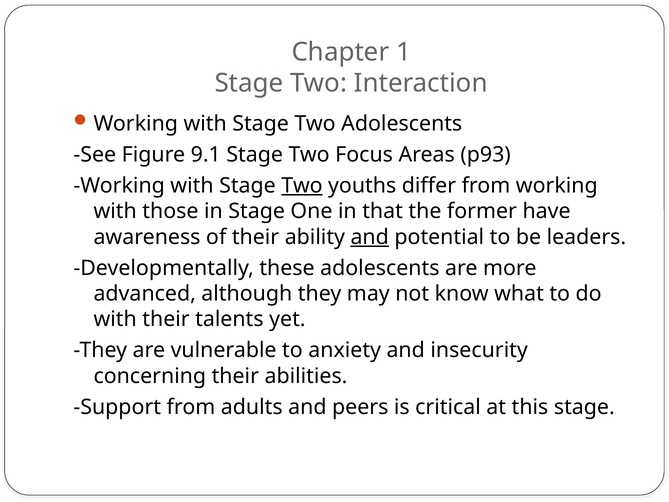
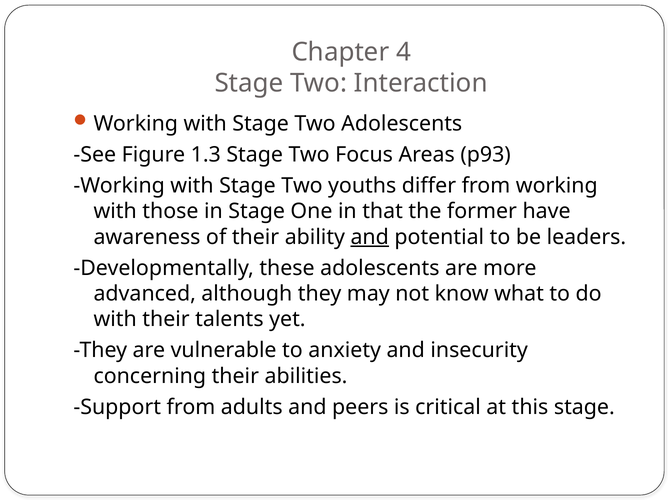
1: 1 -> 4
9.1: 9.1 -> 1.3
Two at (302, 186) underline: present -> none
